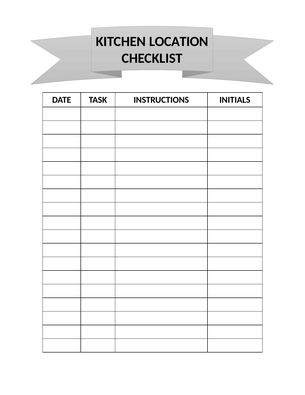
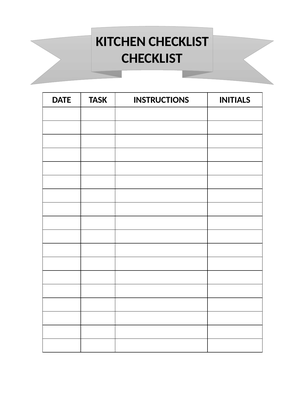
KITCHEN LOCATION: LOCATION -> CHECKLIST
